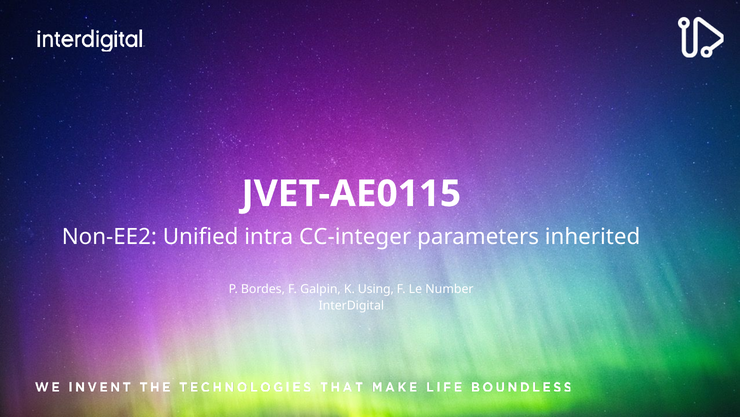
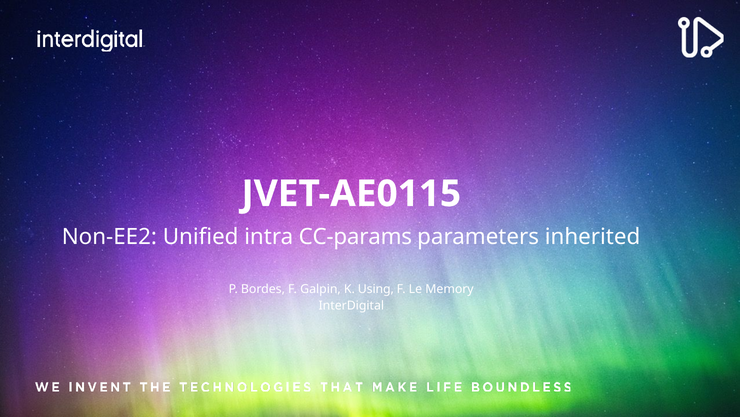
CC-integer: CC-integer -> CC-params
Number: Number -> Memory
